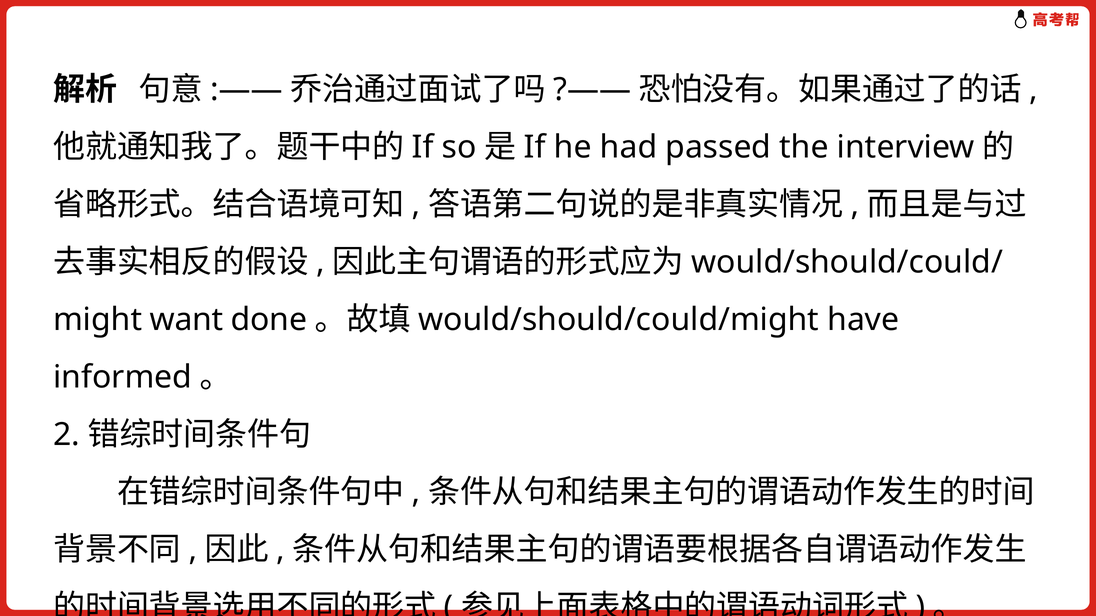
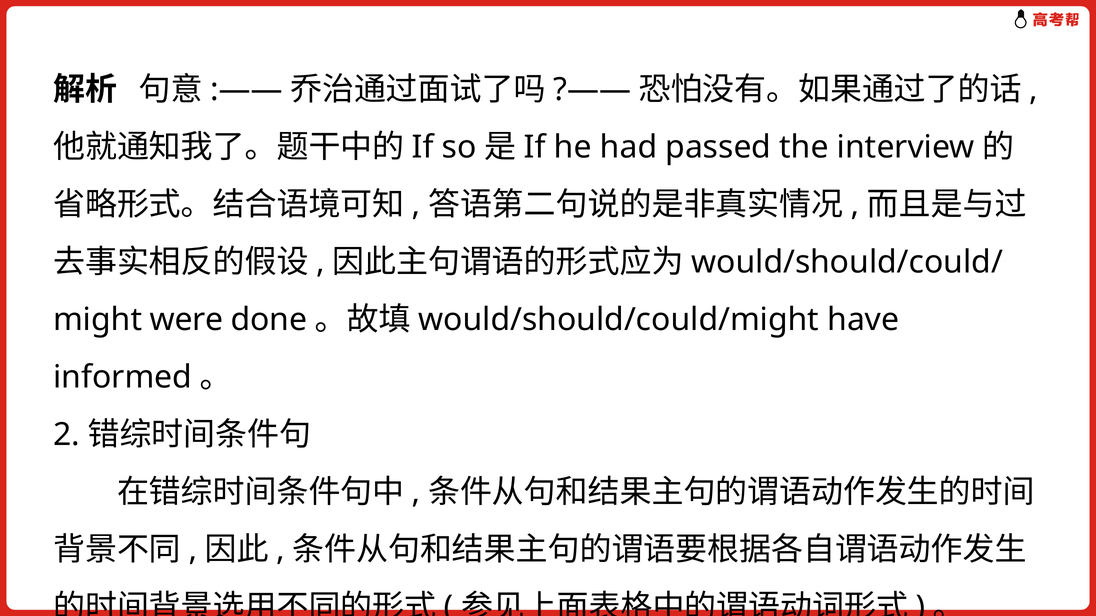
want: want -> were
